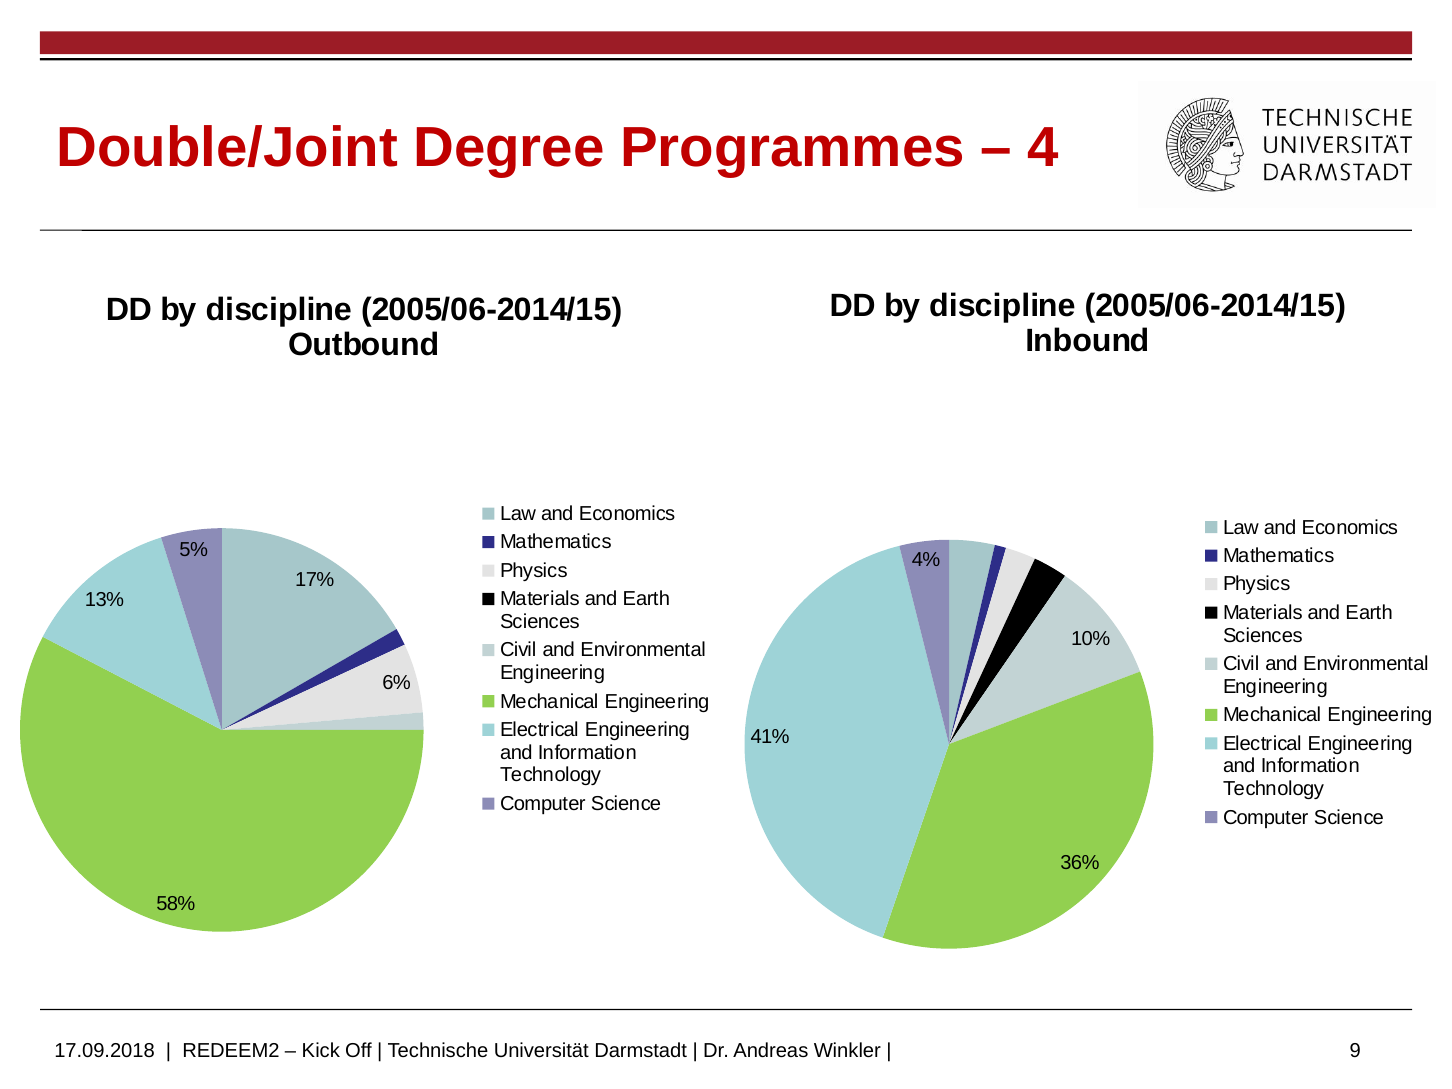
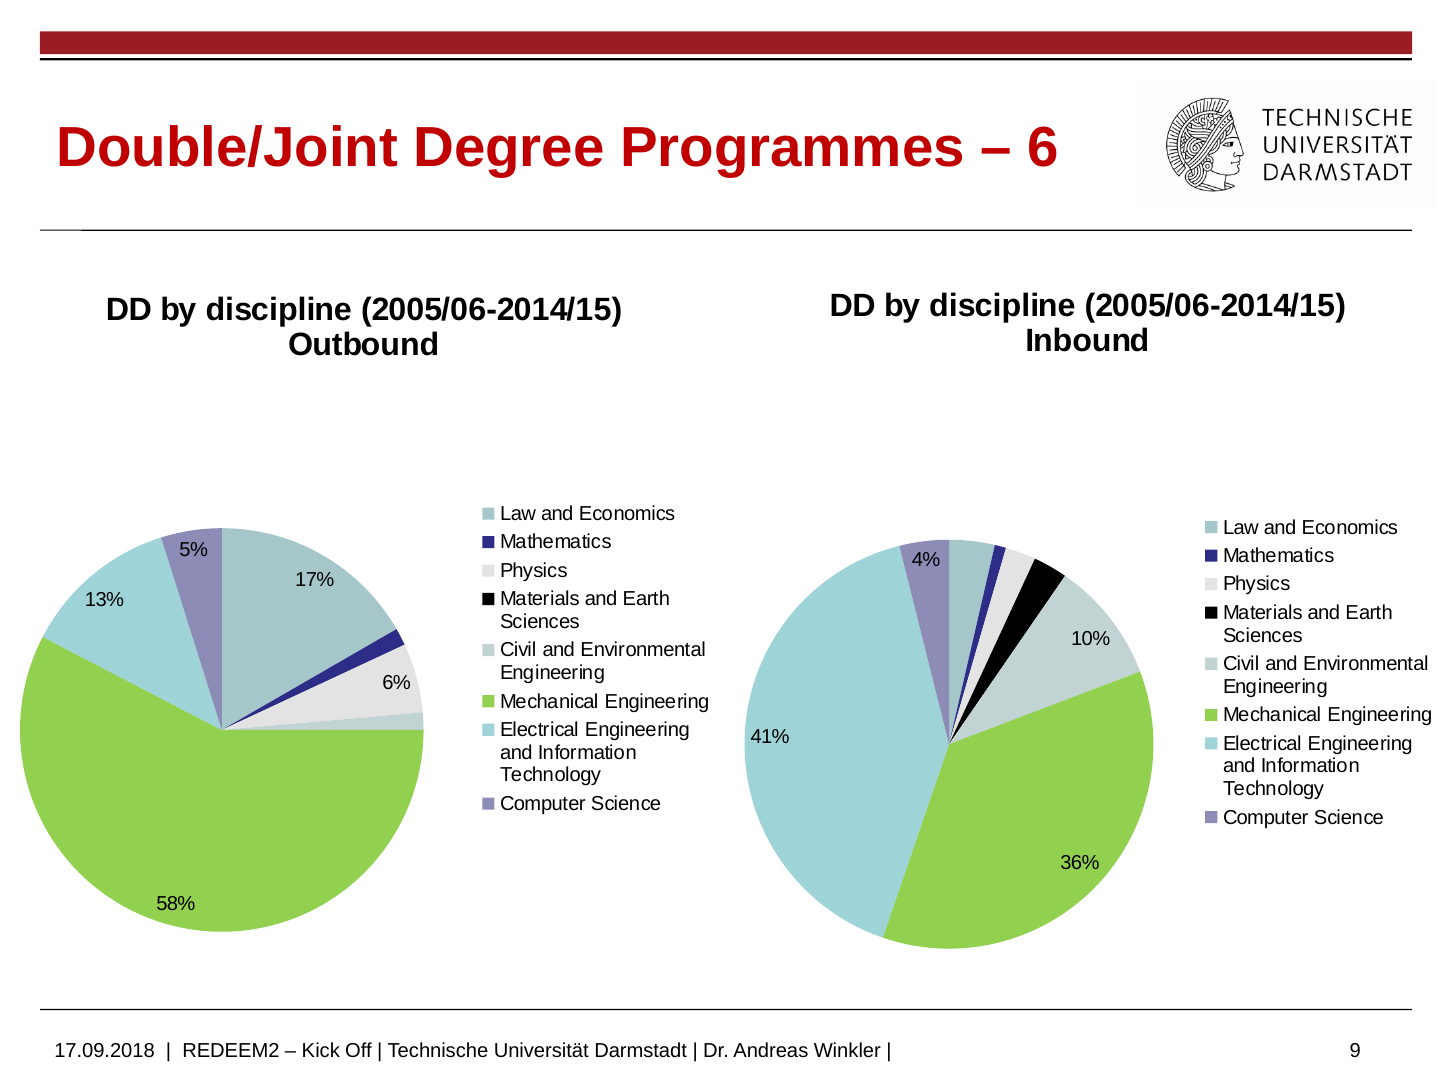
4: 4 -> 6
